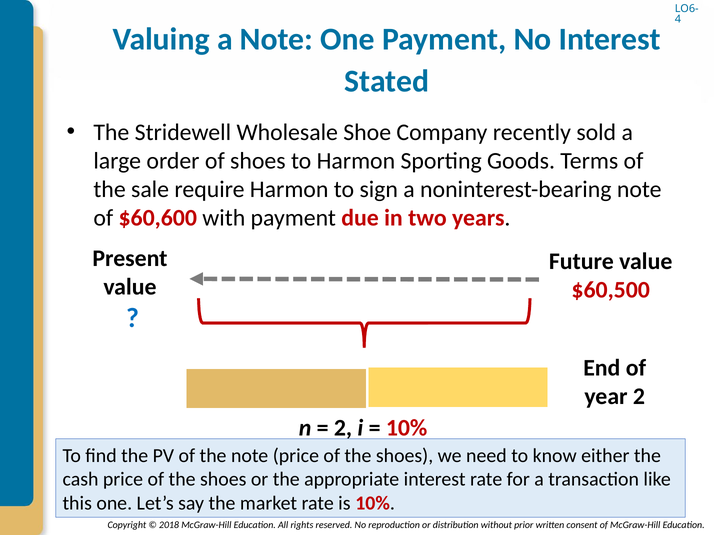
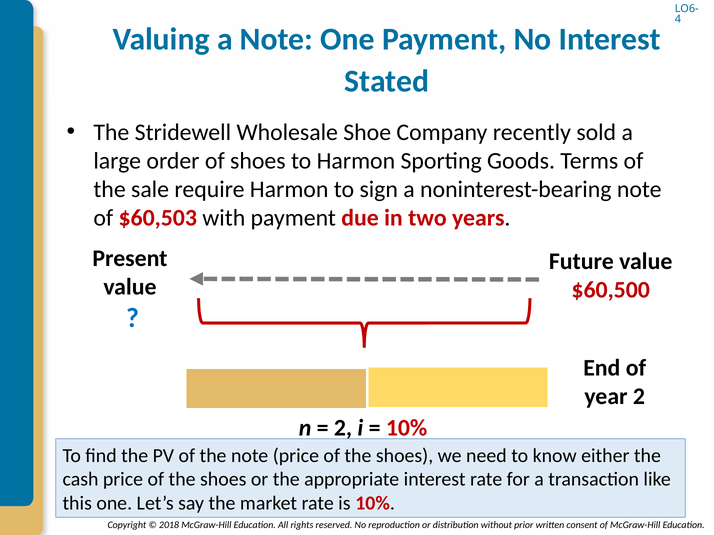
$60,600: $60,600 -> $60,503
